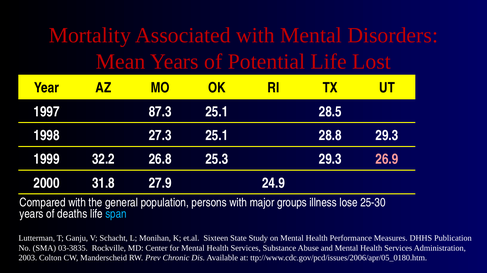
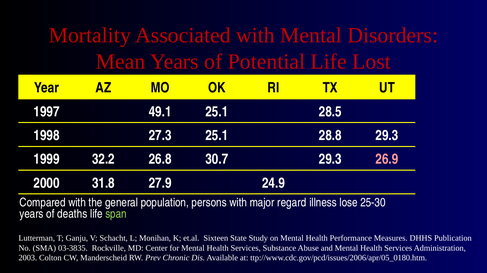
87.3: 87.3 -> 49.1
25.3: 25.3 -> 30.7
groups: groups -> regard
span colour: light blue -> light green
